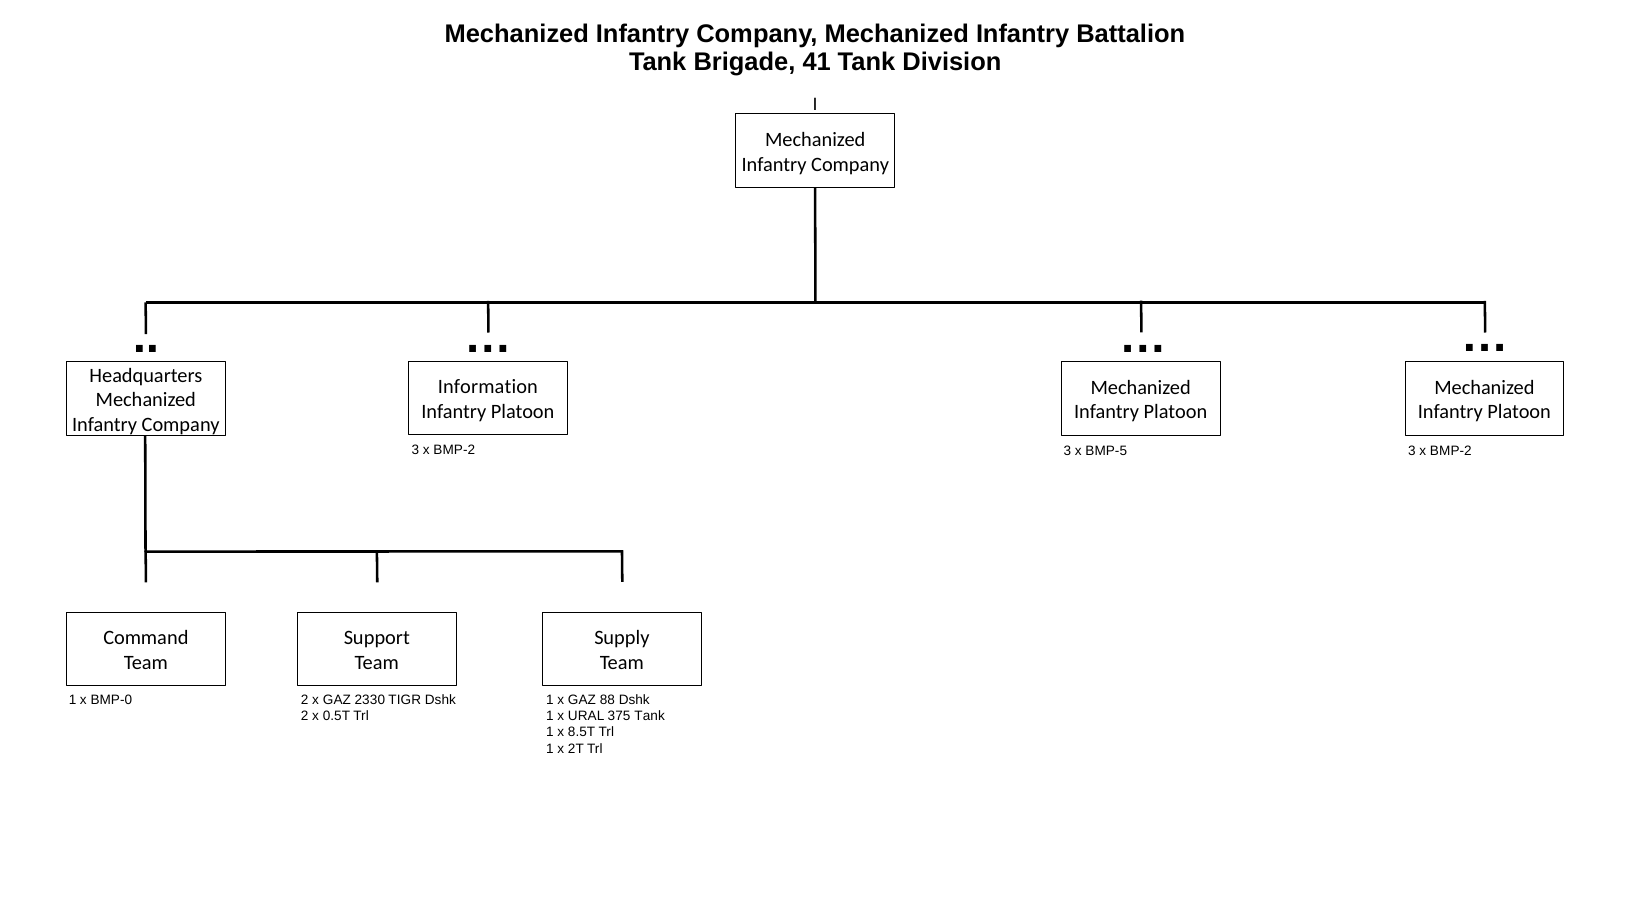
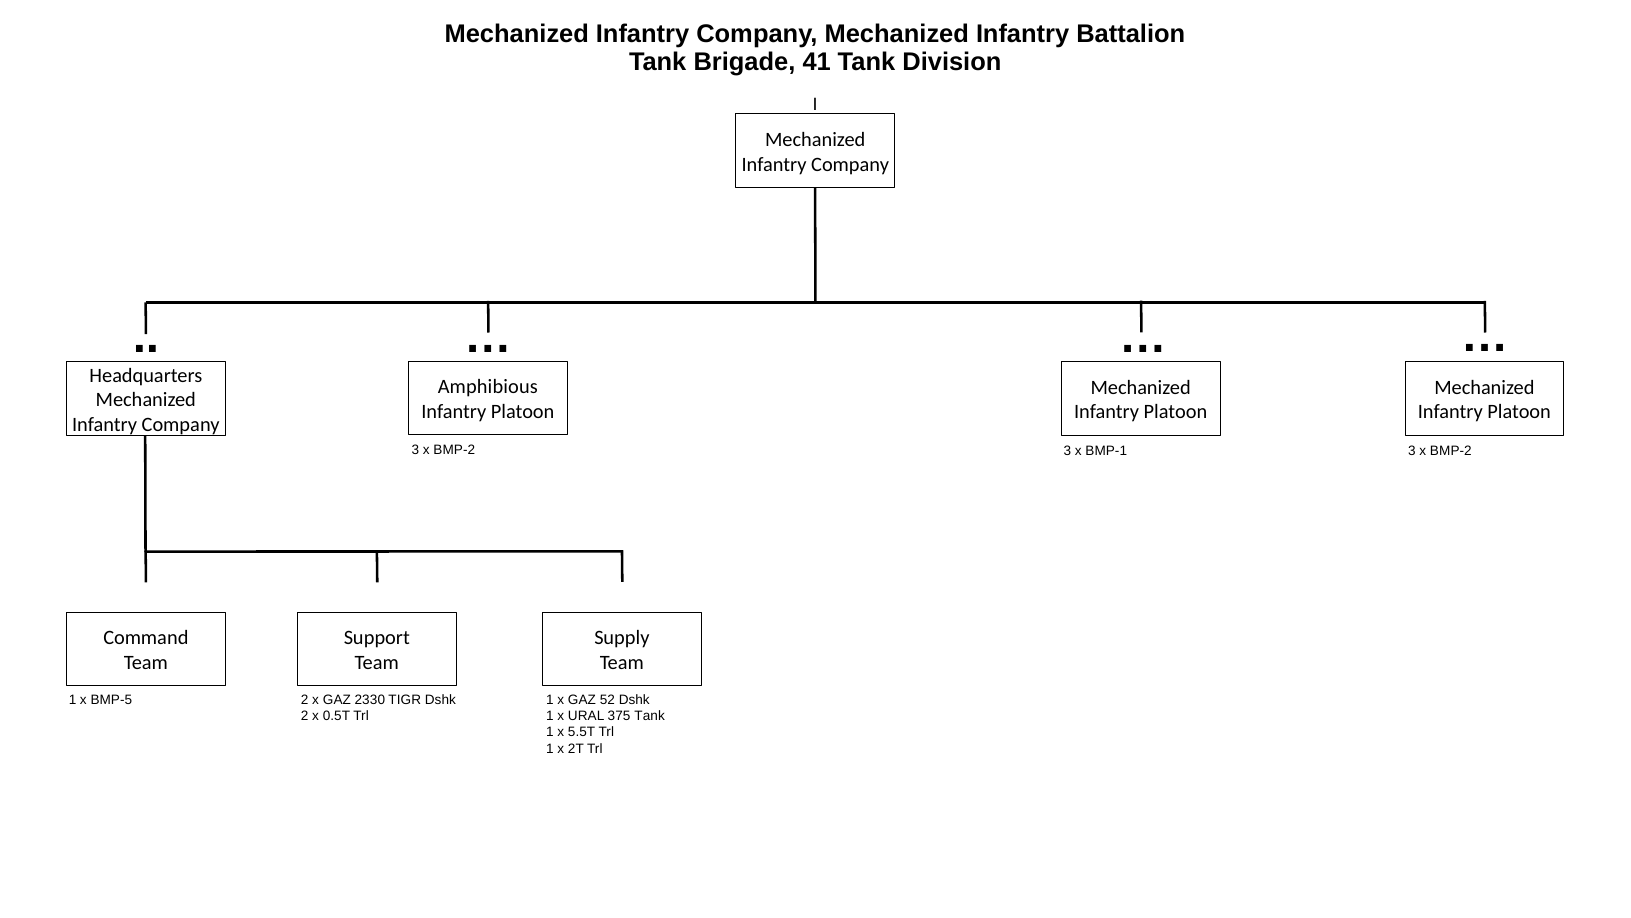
Information: Information -> Amphibious
BMP-5: BMP-5 -> BMP-1
BMP-0: BMP-0 -> BMP-5
88: 88 -> 52
8.5T: 8.5T -> 5.5T
